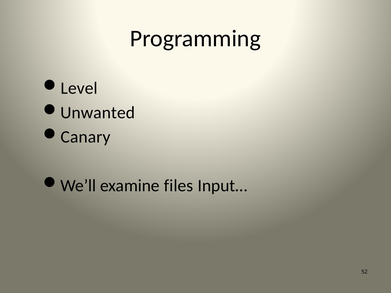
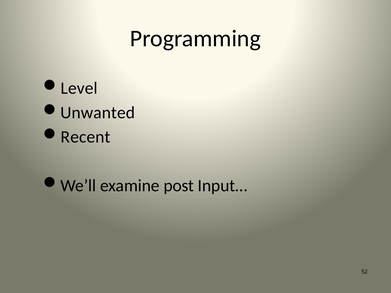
Canary: Canary -> Recent
files: files -> post
